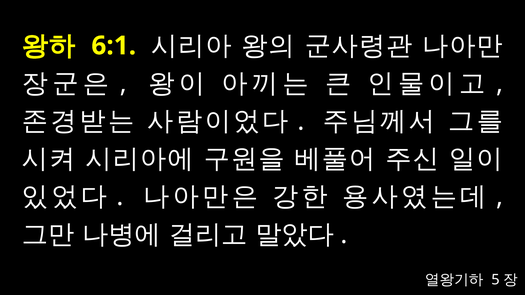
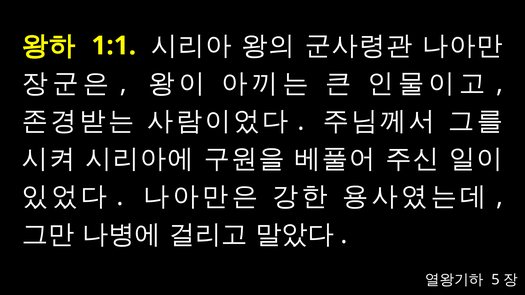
6:1: 6:1 -> 1:1
